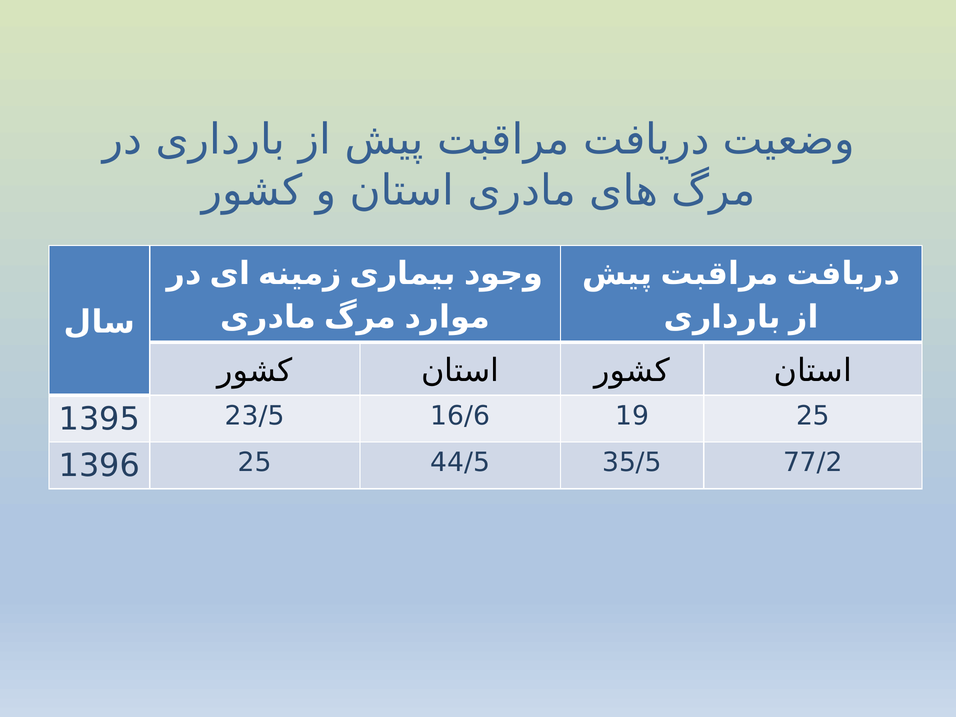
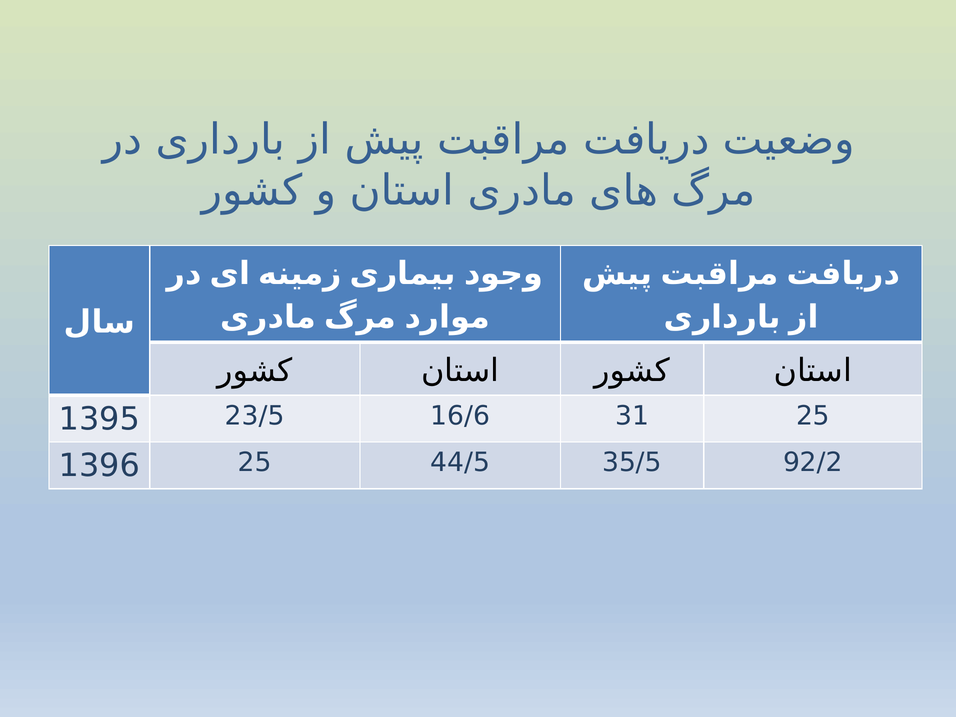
19: 19 -> 31
77/2: 77/2 -> 92/2
